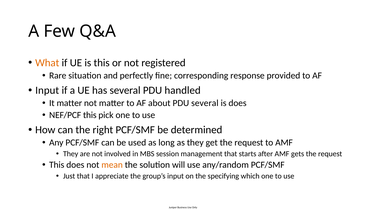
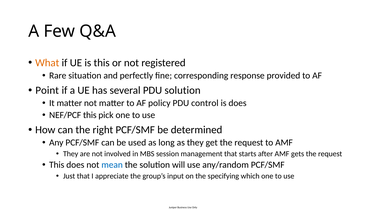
Input at (47, 90): Input -> Point
PDU handled: handled -> solution
about: about -> policy
PDU several: several -> control
mean colour: orange -> blue
